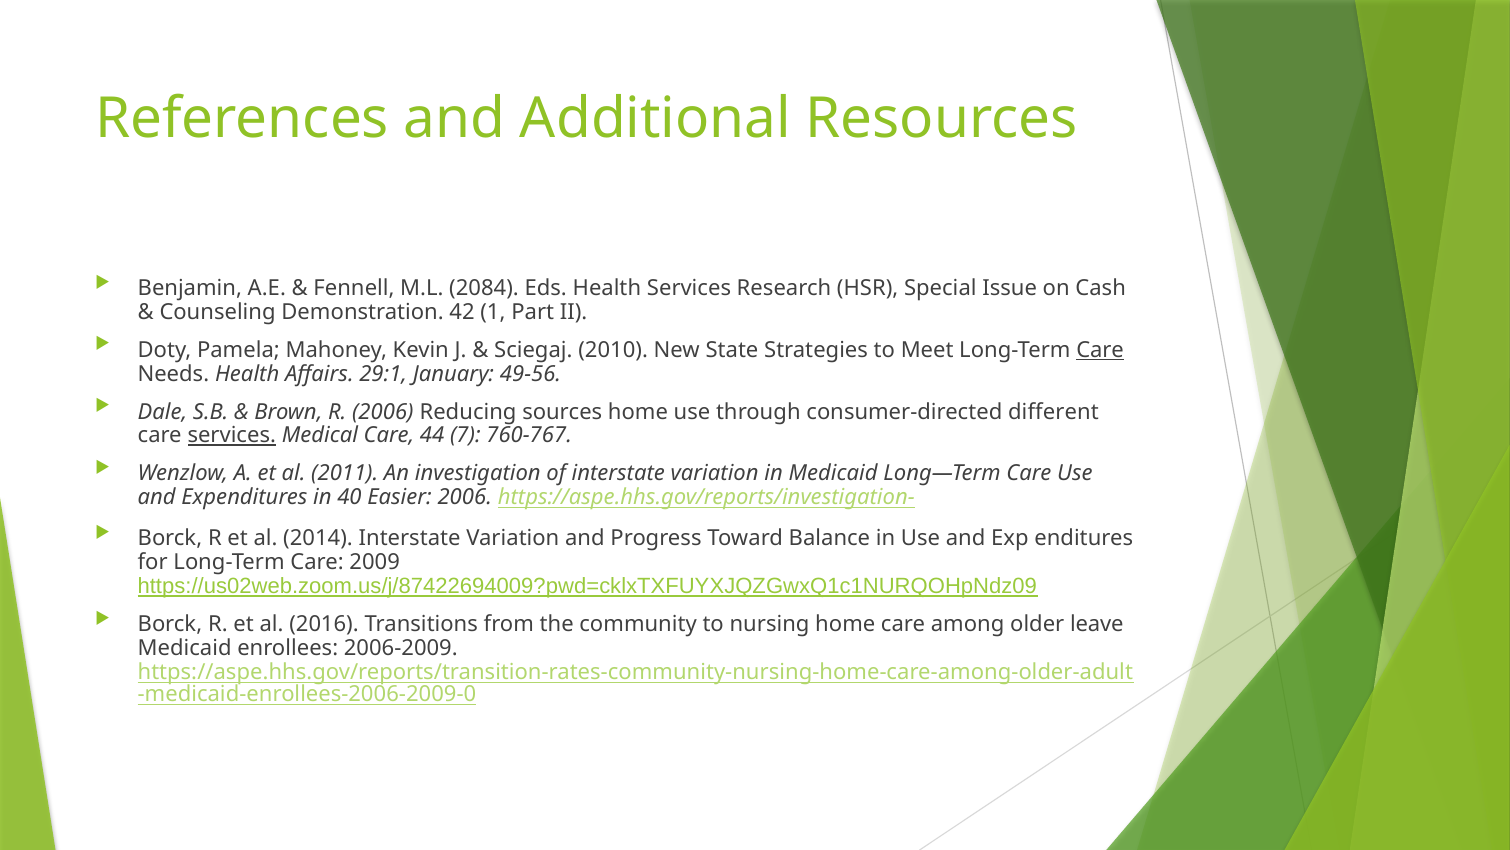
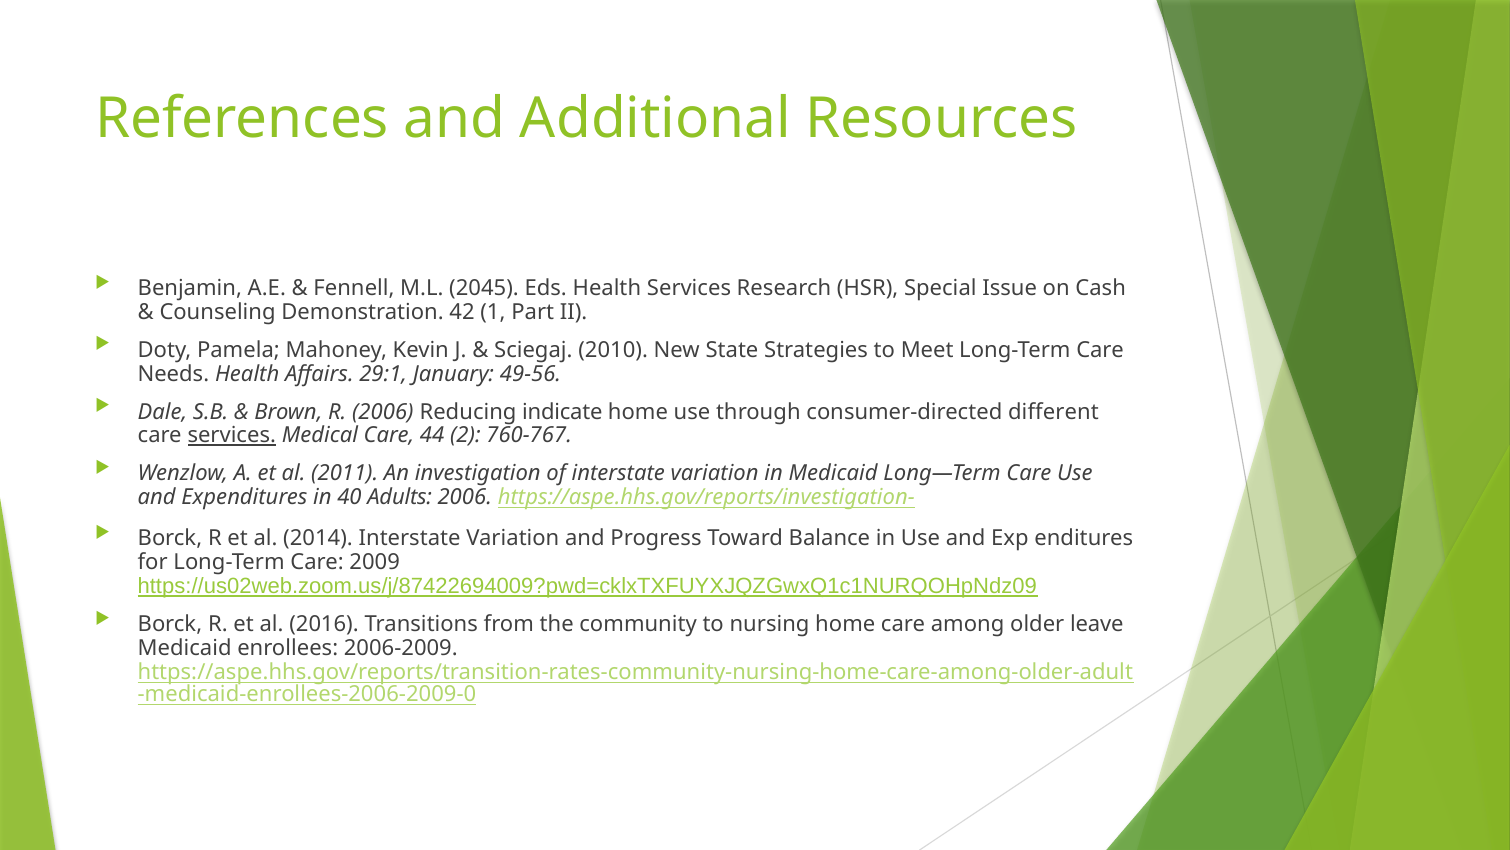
2084: 2084 -> 2045
Care at (1100, 350) underline: present -> none
sources: sources -> indicate
7: 7 -> 2
Easier: Easier -> Adults
